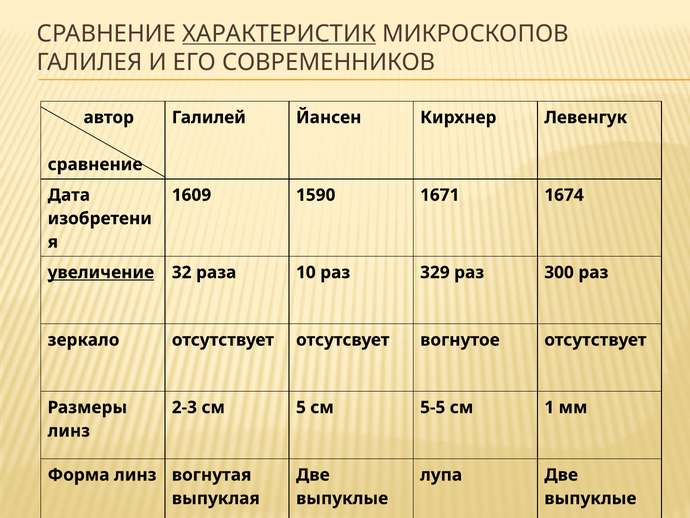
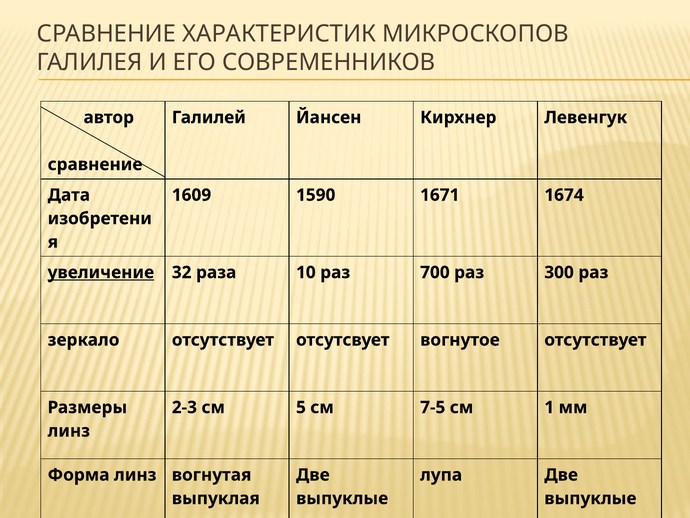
ХАРАКТЕРИСТИК underline: present -> none
329: 329 -> 700
5-5: 5-5 -> 7-5
